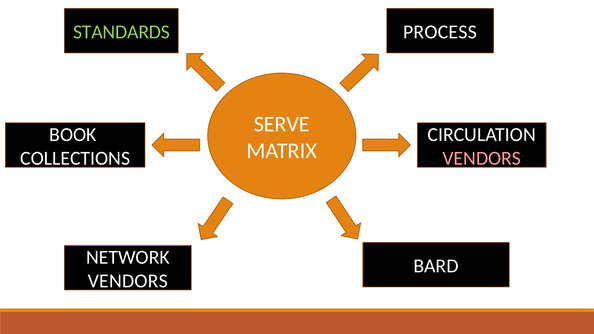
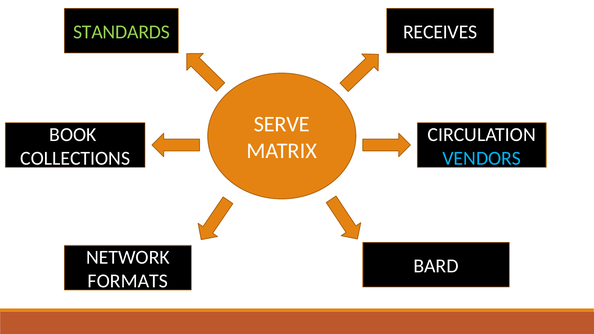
PROCESS: PROCESS -> RECEIVES
VENDORS at (482, 158) colour: pink -> light blue
VENDORS at (128, 281): VENDORS -> FORMATS
